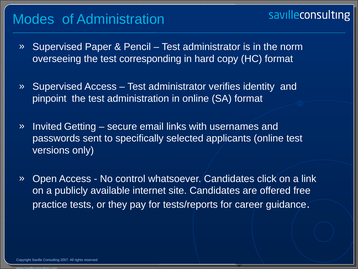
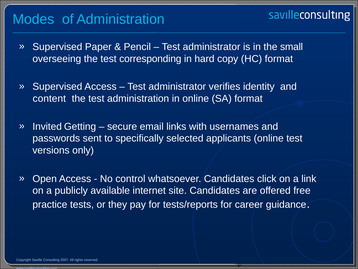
norm: norm -> small
pinpoint: pinpoint -> content
